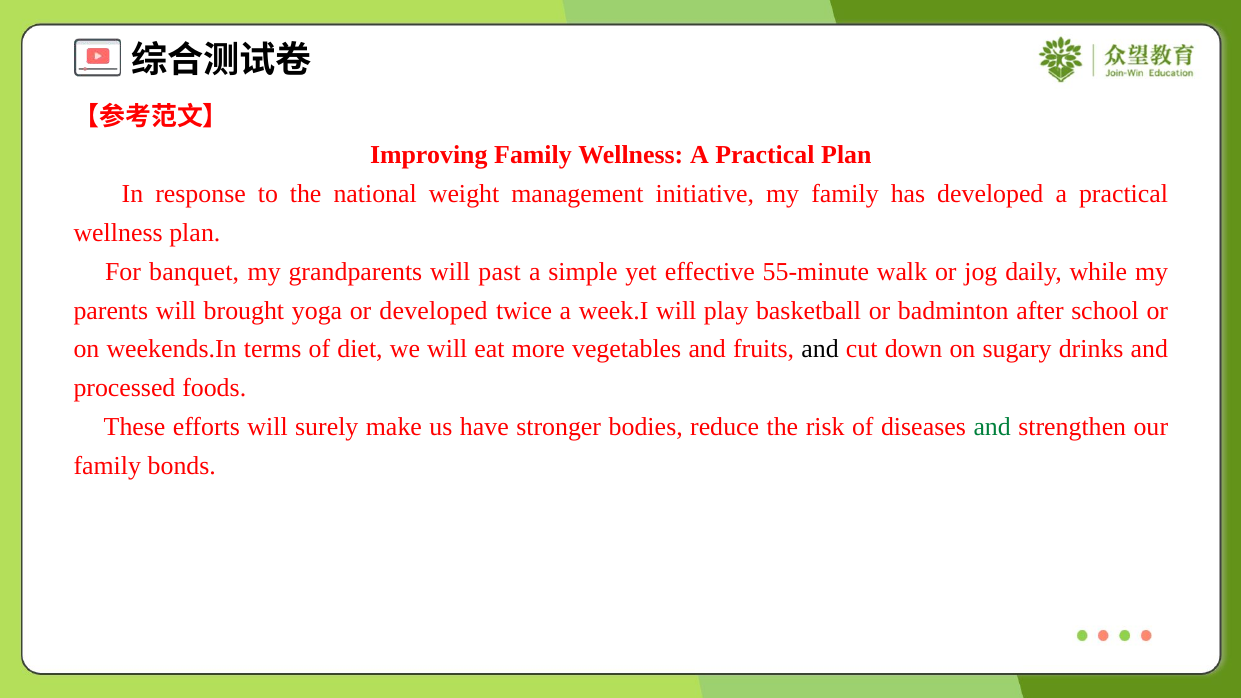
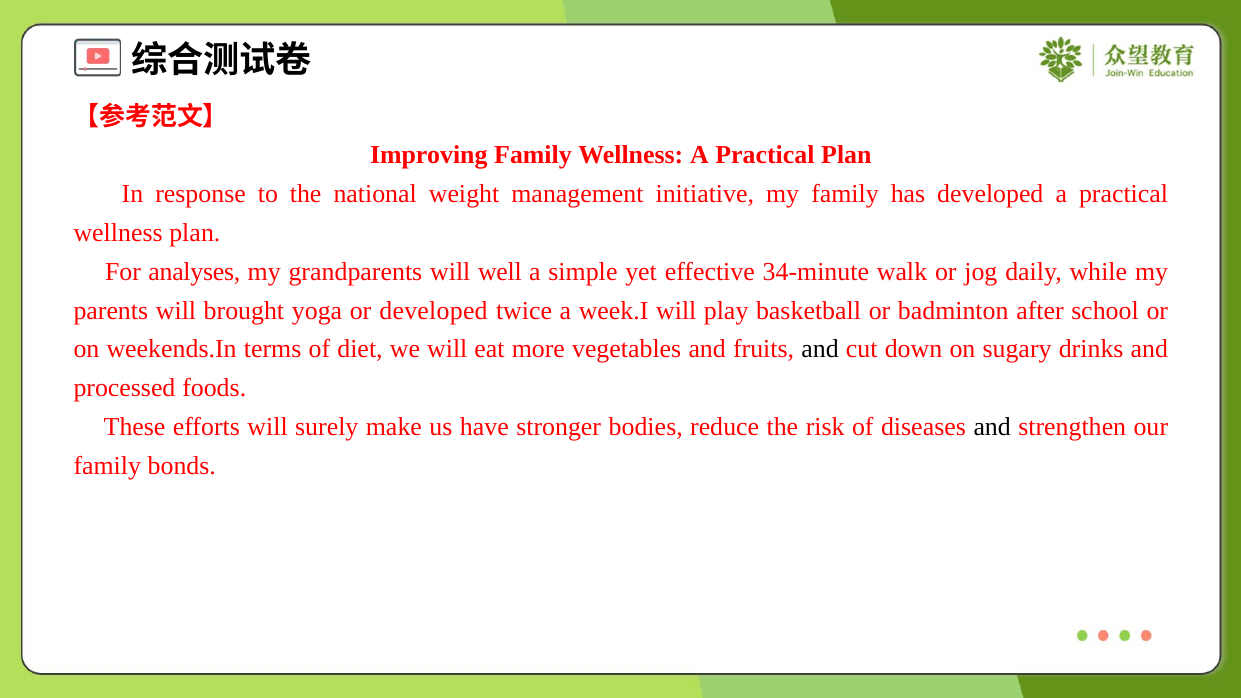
banquet: banquet -> analyses
past: past -> well
55-minute: 55-minute -> 34-minute
and at (992, 427) colour: green -> black
